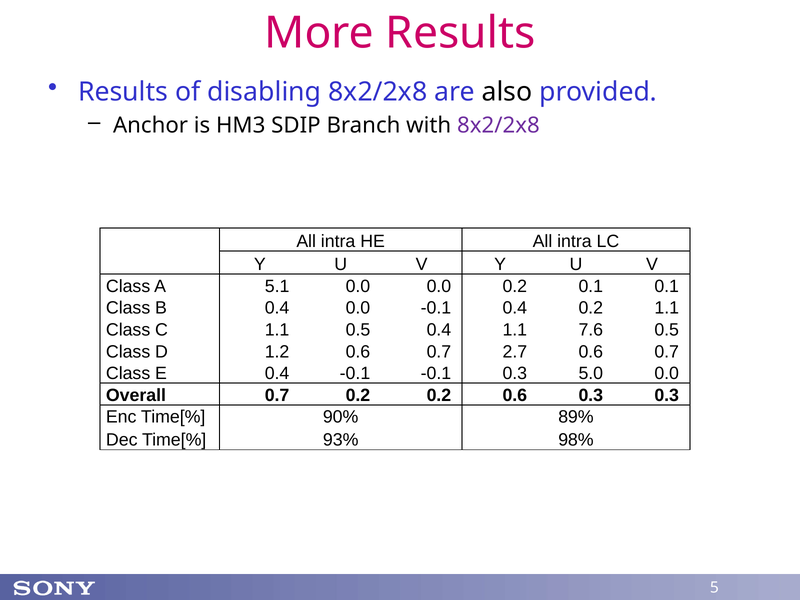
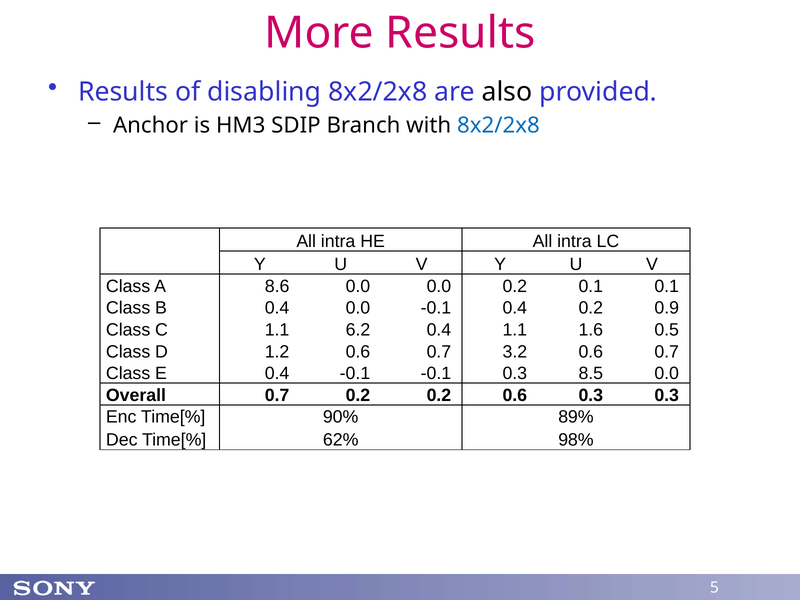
8x2/2x8 at (498, 125) colour: purple -> blue
5.1: 5.1 -> 8.6
0.2 1.1: 1.1 -> 0.9
1.1 0.5: 0.5 -> 6.2
7.6: 7.6 -> 1.6
2.7: 2.7 -> 3.2
5.0: 5.0 -> 8.5
93%: 93% -> 62%
